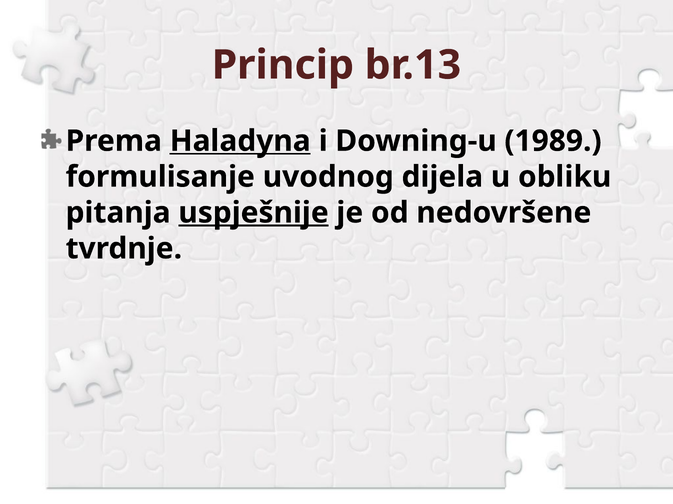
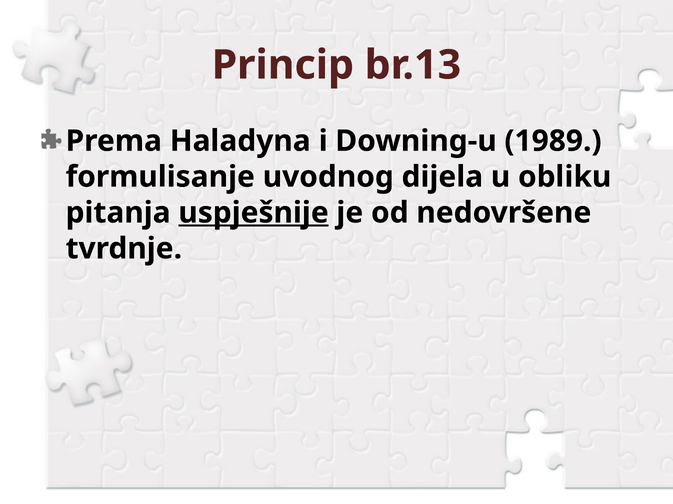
Haladyna underline: present -> none
